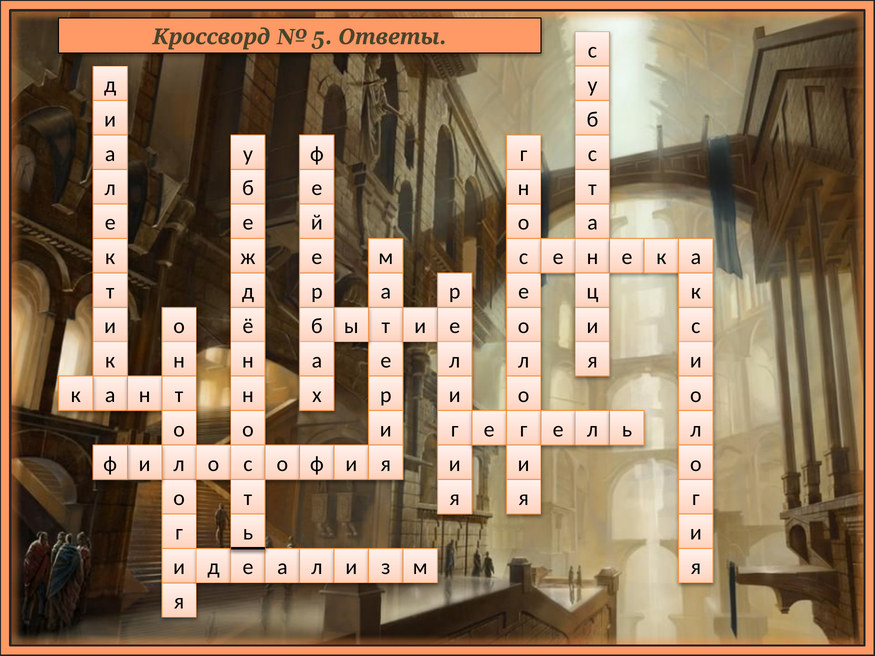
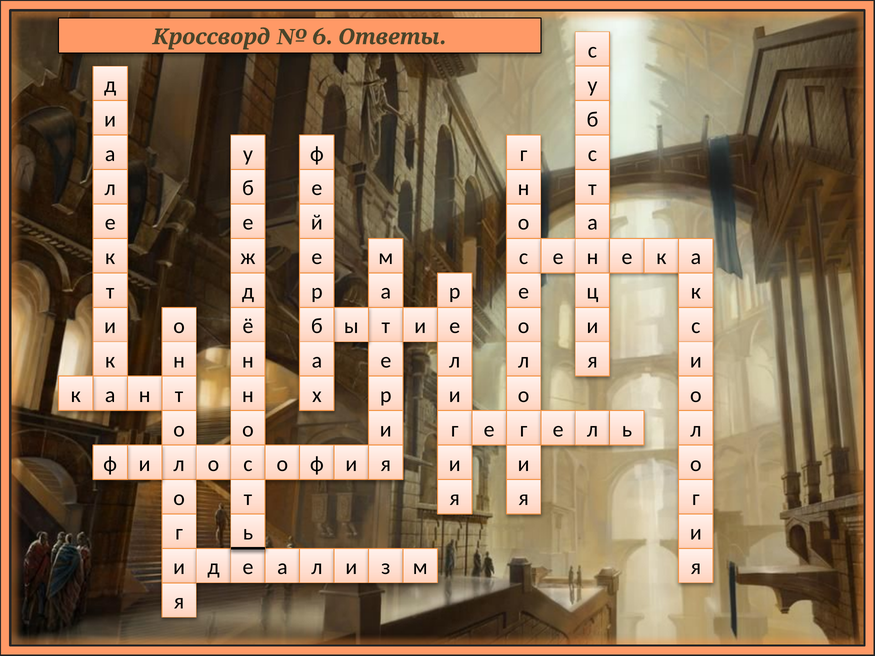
5: 5 -> 6
